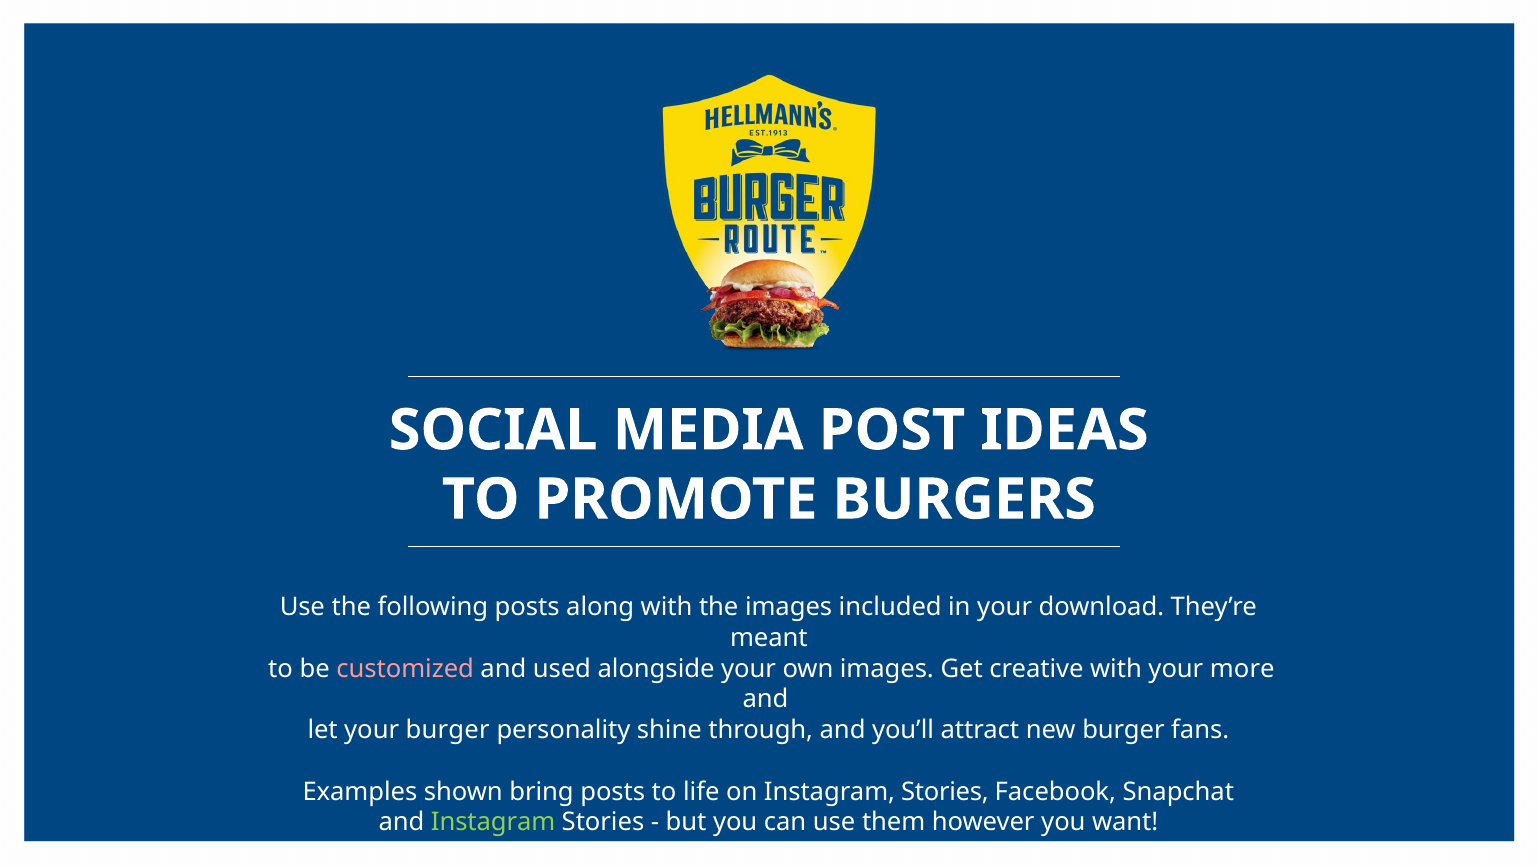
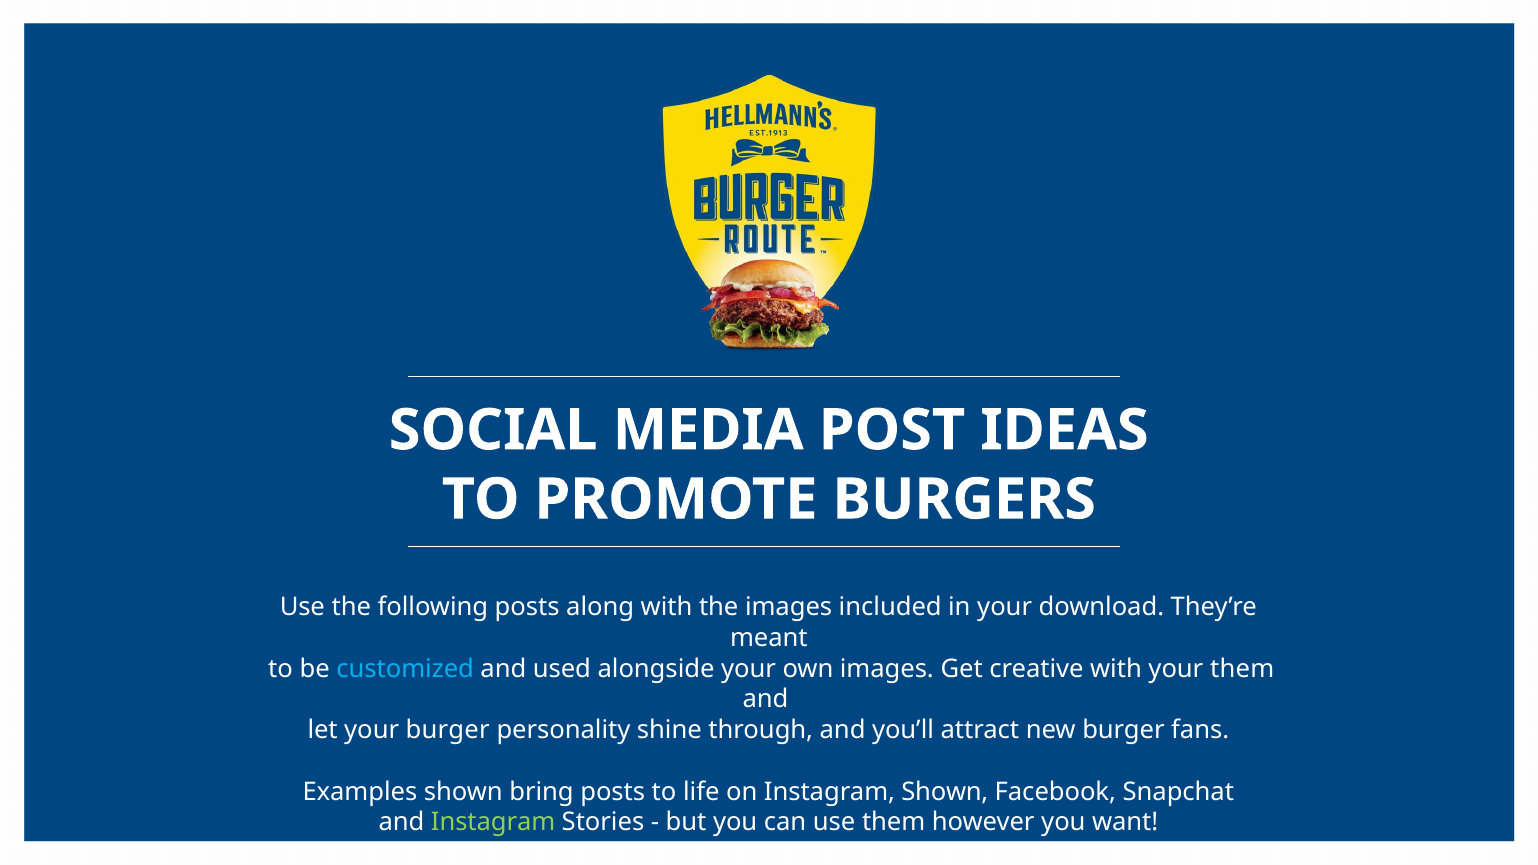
customized colour: pink -> light blue
your more: more -> them
on Instagram Stories: Stories -> Shown
